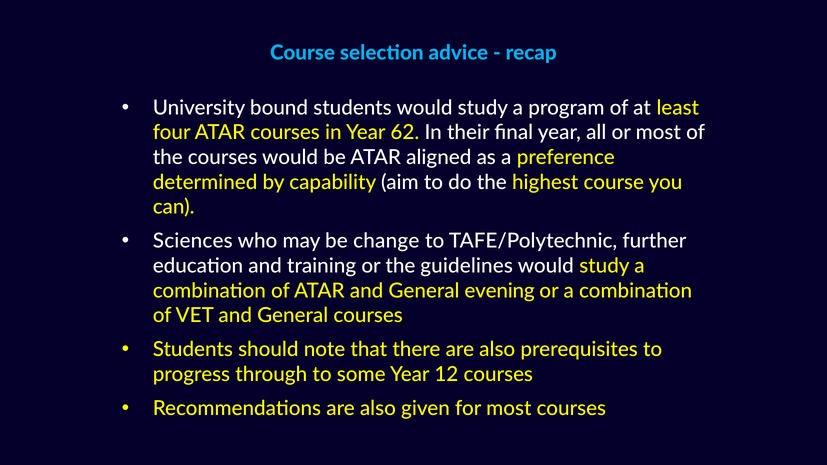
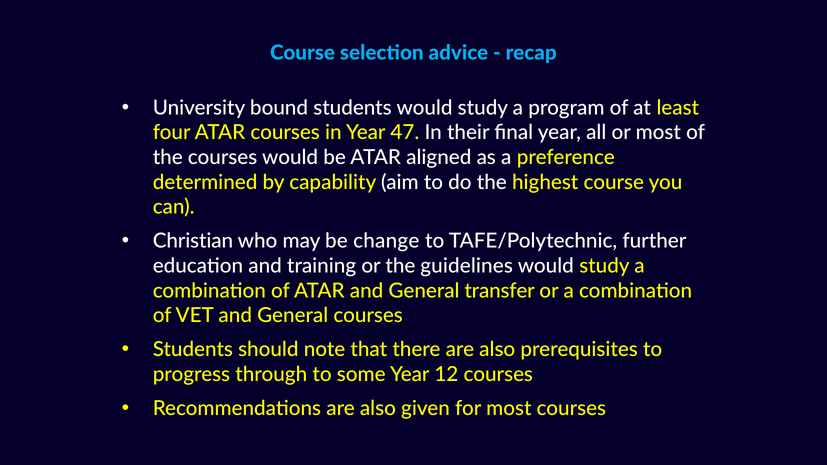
62: 62 -> 47
Sciences: Sciences -> Christian
evening: evening -> transfer
